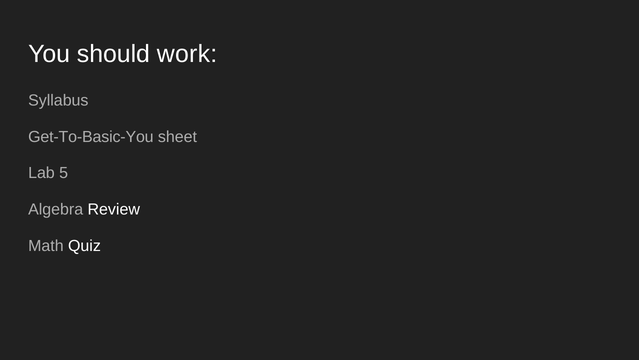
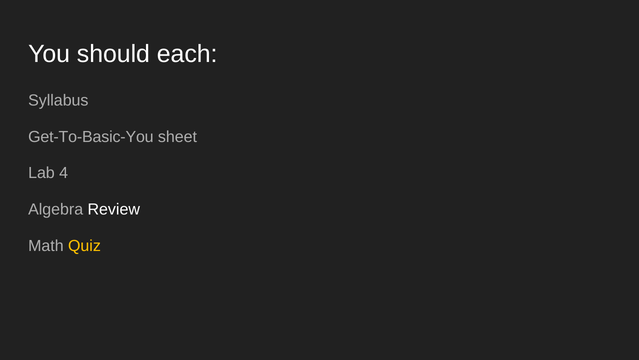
work: work -> each
5: 5 -> 4
Quiz colour: white -> yellow
